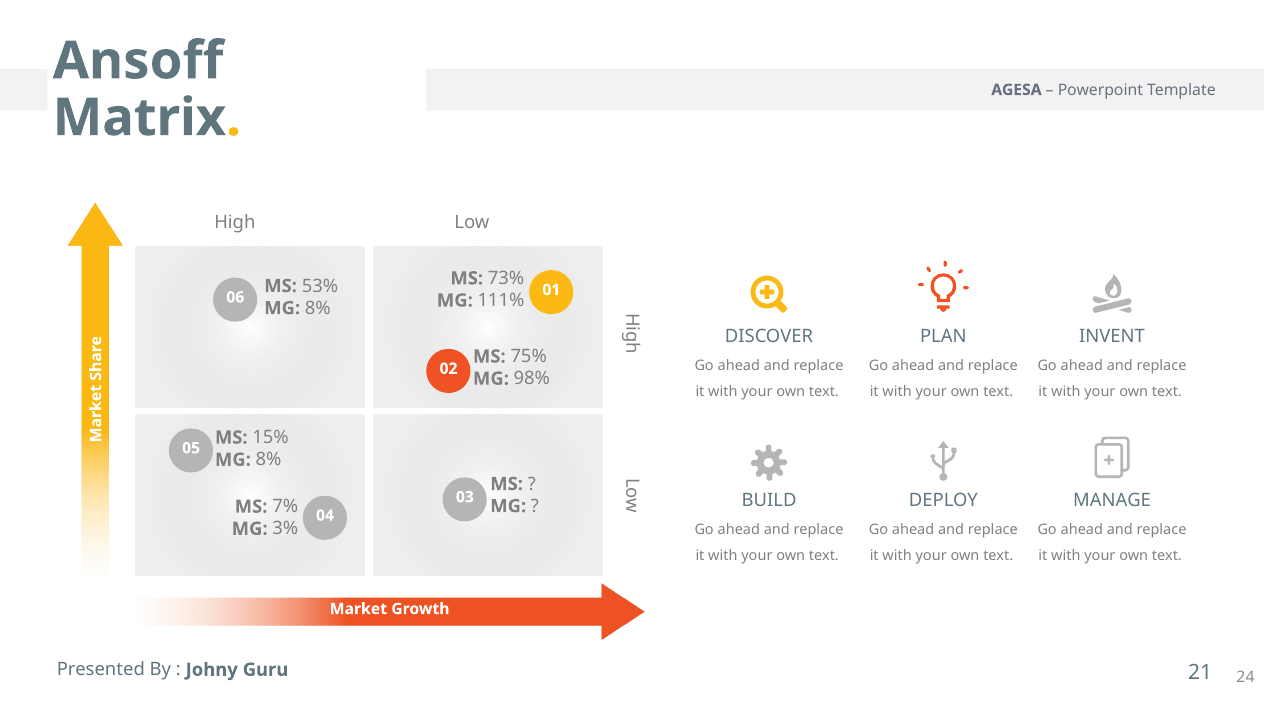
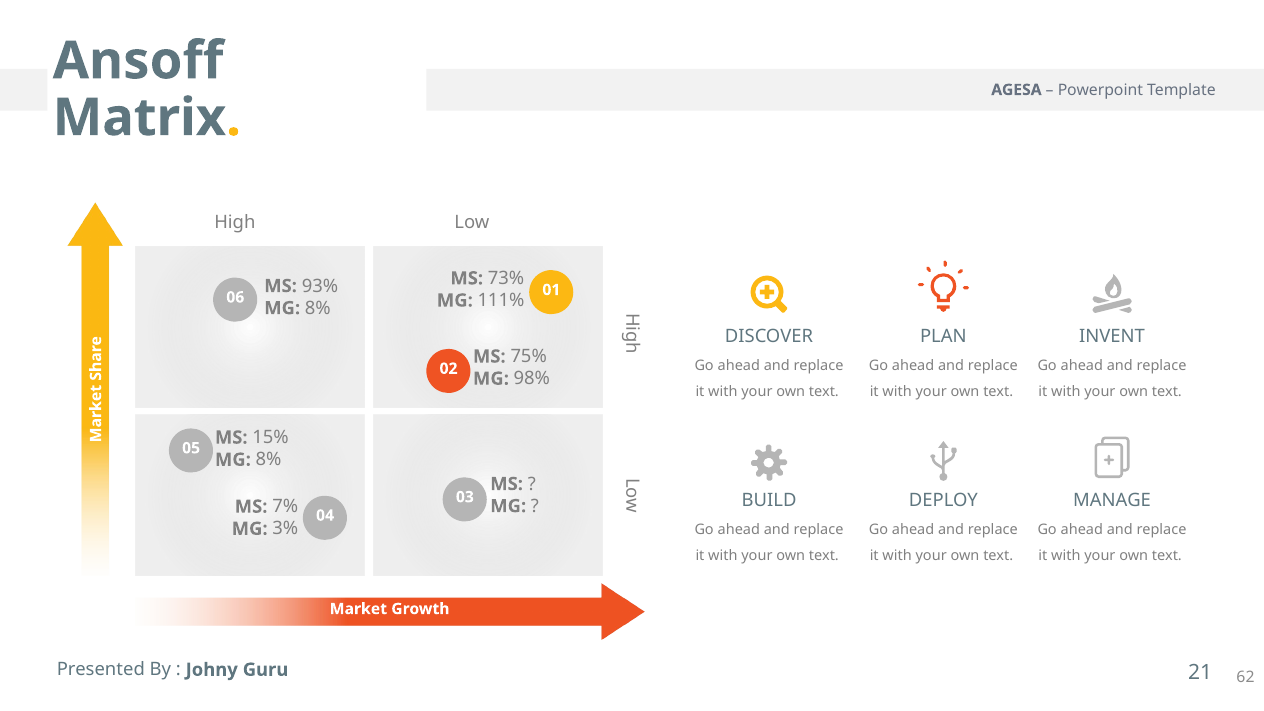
53%: 53% -> 93%
24: 24 -> 62
